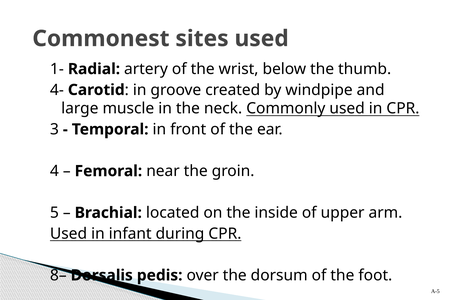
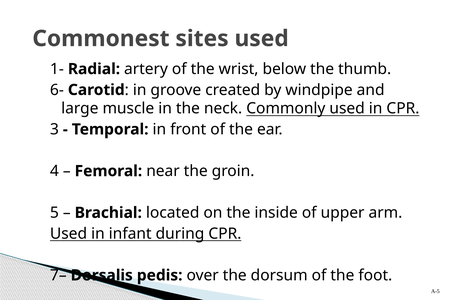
4-: 4- -> 6-
8–: 8– -> 7–
